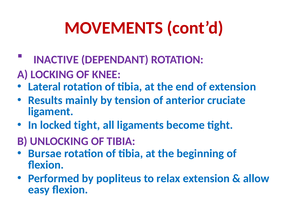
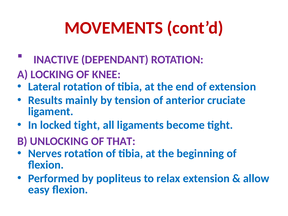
UNLOCKING OF TIBIA: TIBIA -> THAT
Bursae: Bursae -> Nerves
